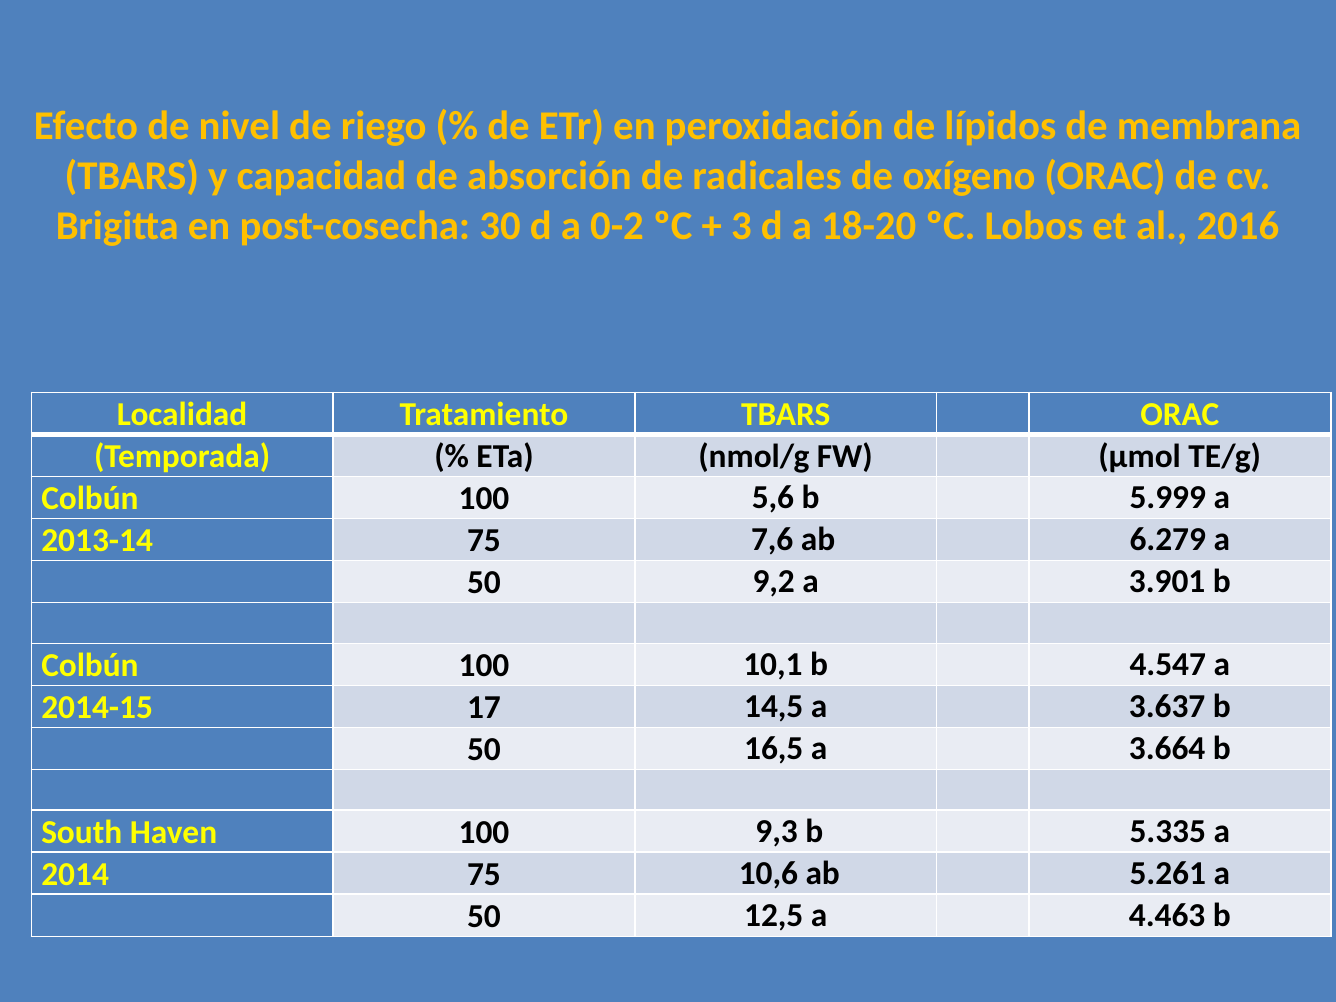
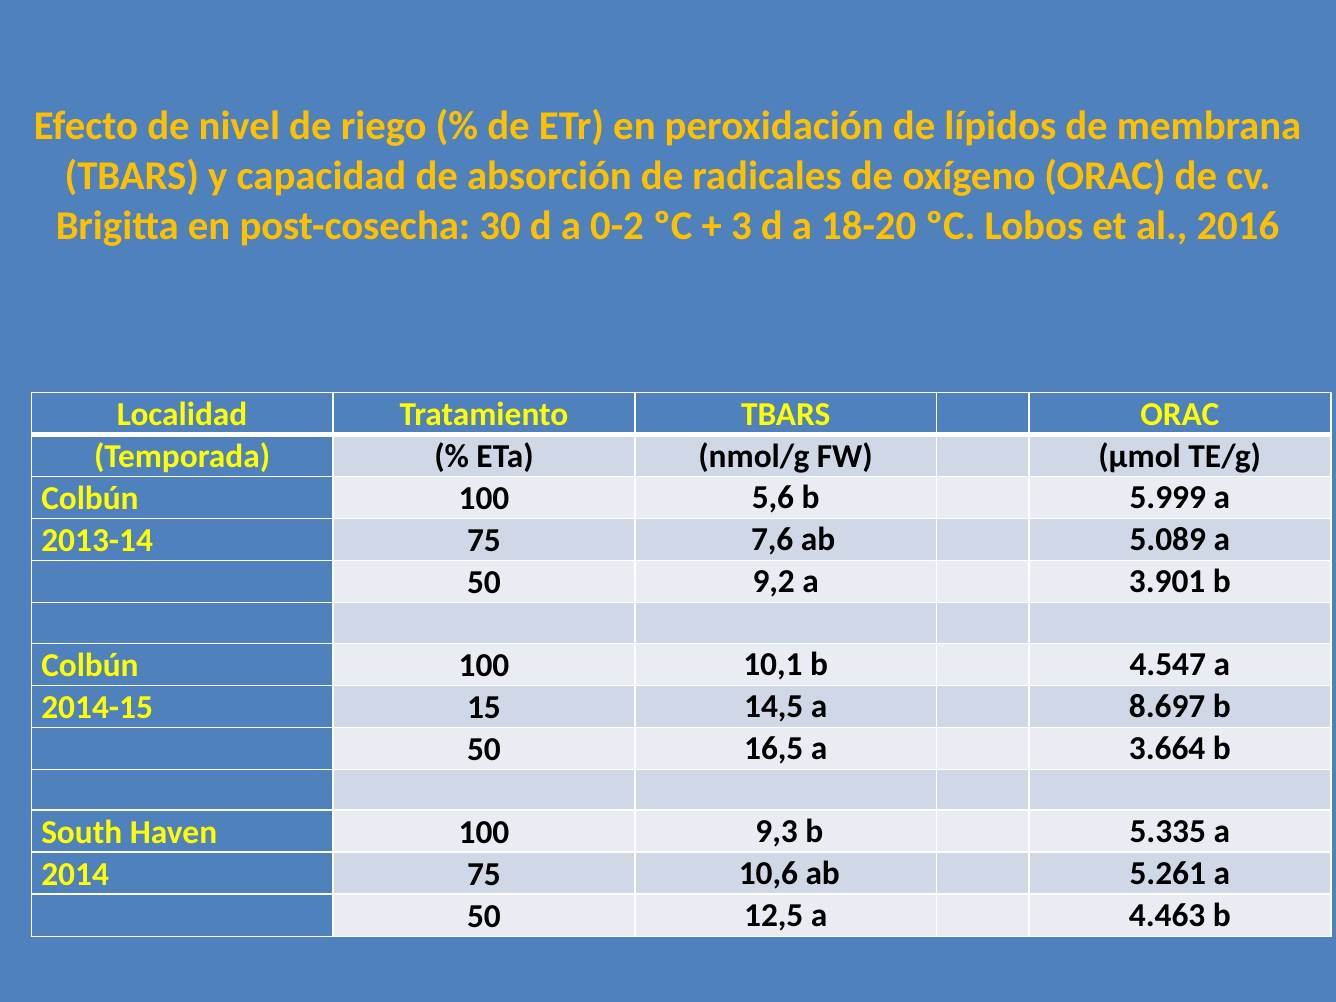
6.279: 6.279 -> 5.089
17: 17 -> 15
3.637: 3.637 -> 8.697
